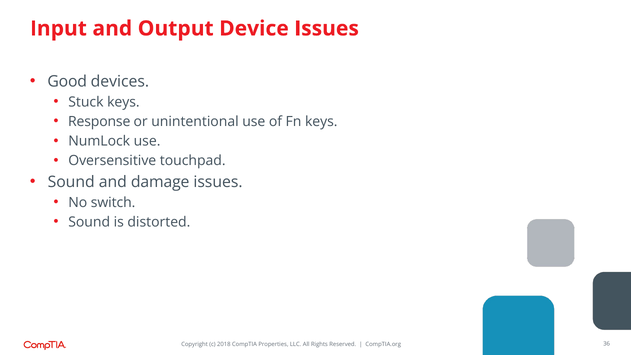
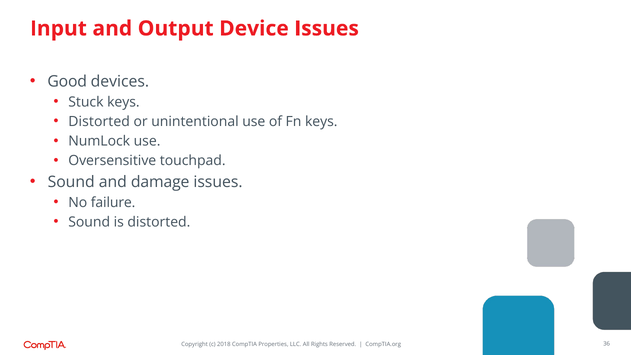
Response at (99, 122): Response -> Distorted
switch: switch -> failure
